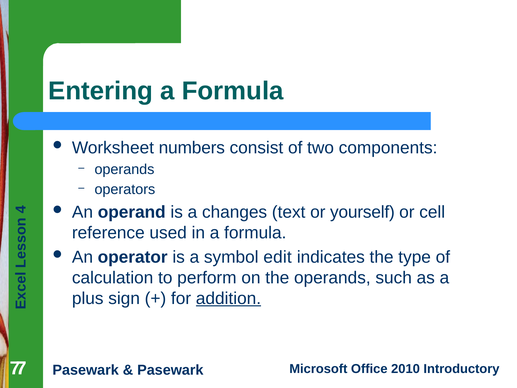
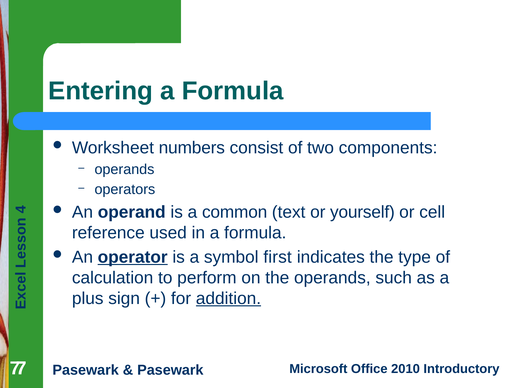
changes: changes -> common
operator underline: none -> present
edit: edit -> first
